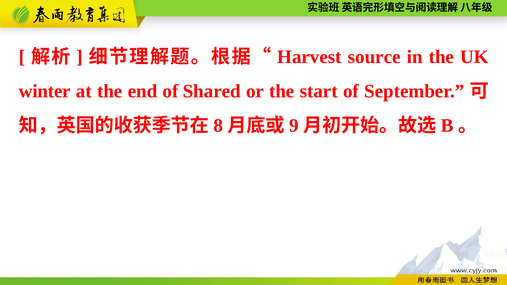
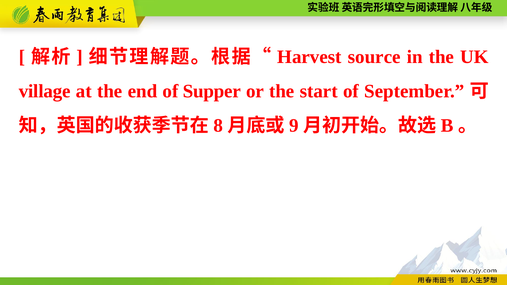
winter: winter -> village
Shared: Shared -> Supper
